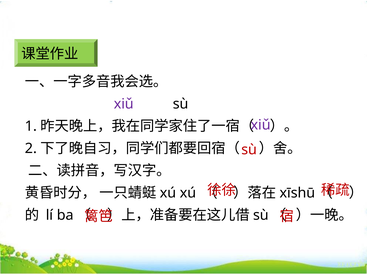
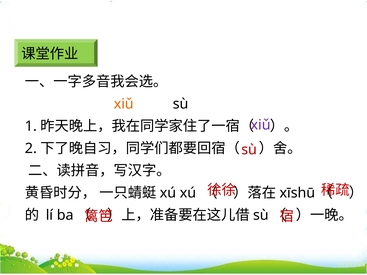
xiǔ at (124, 104) colour: purple -> orange
